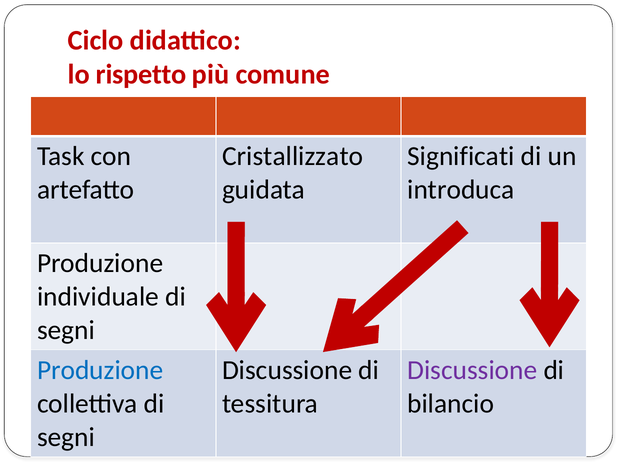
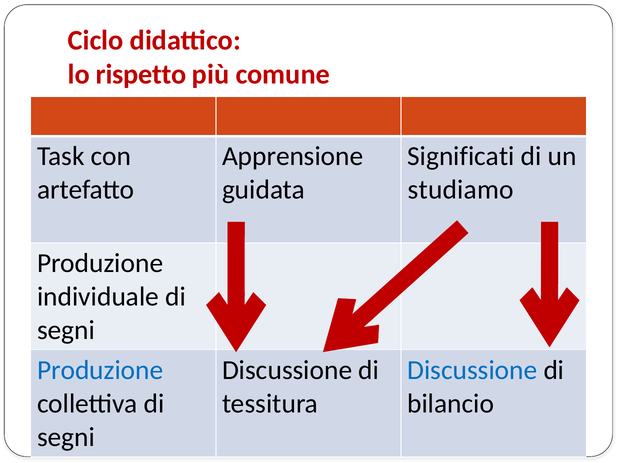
Cristallizzato: Cristallizzato -> Apprensione
introduca: introduca -> studiamo
Discussione at (472, 370) colour: purple -> blue
